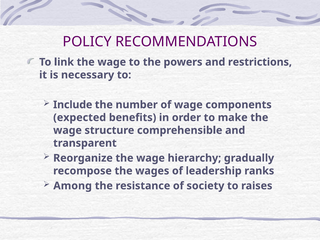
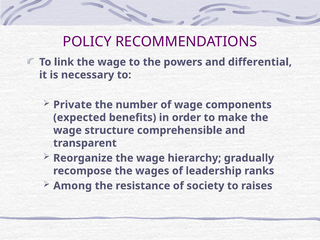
restrictions: restrictions -> differential
Include: Include -> Private
